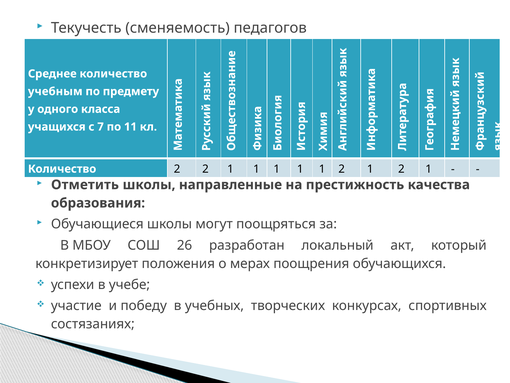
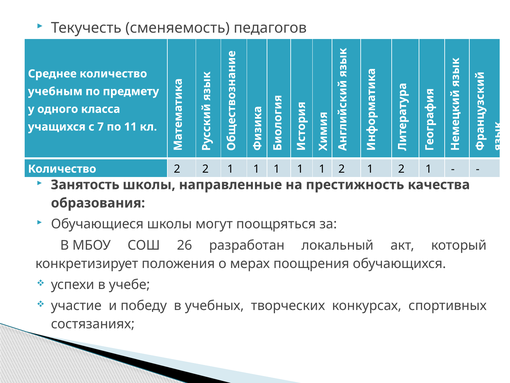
Отметить: Отметить -> Занятость
